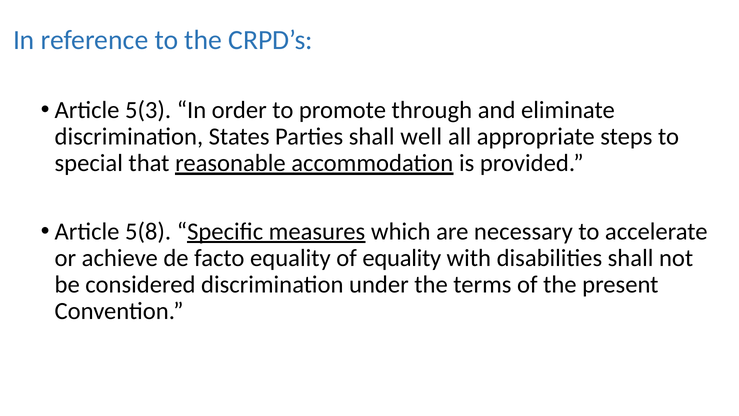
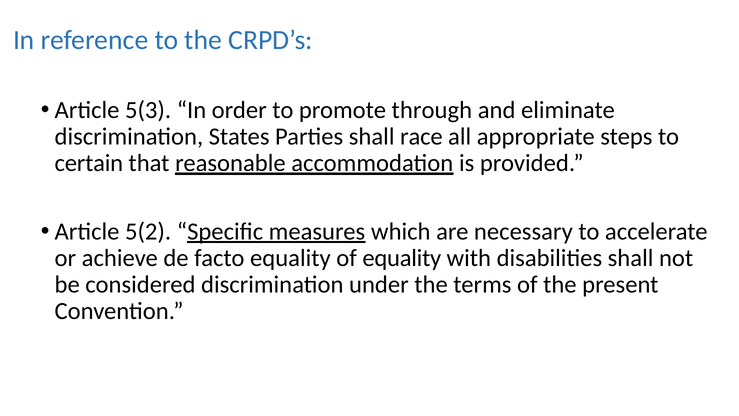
well: well -> race
special: special -> certain
5(8: 5(8 -> 5(2
